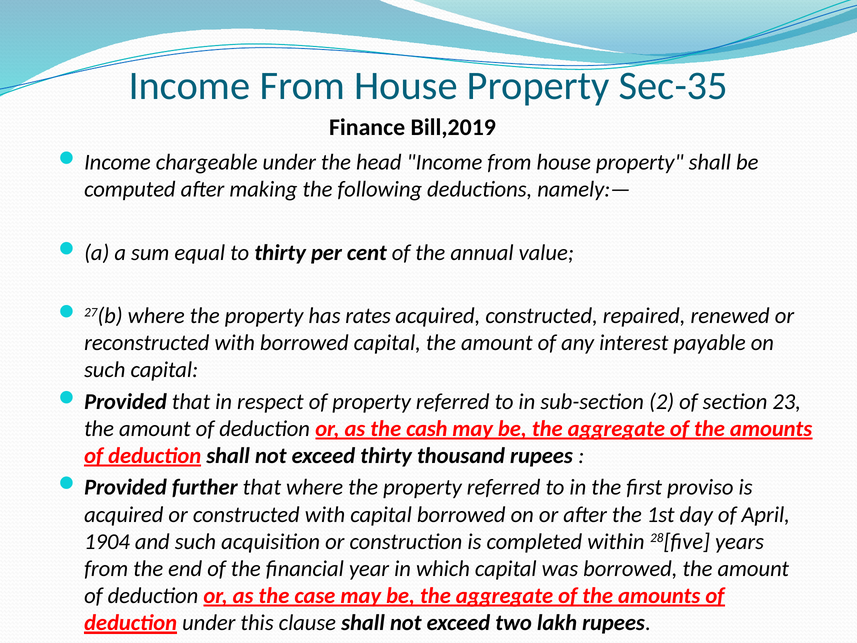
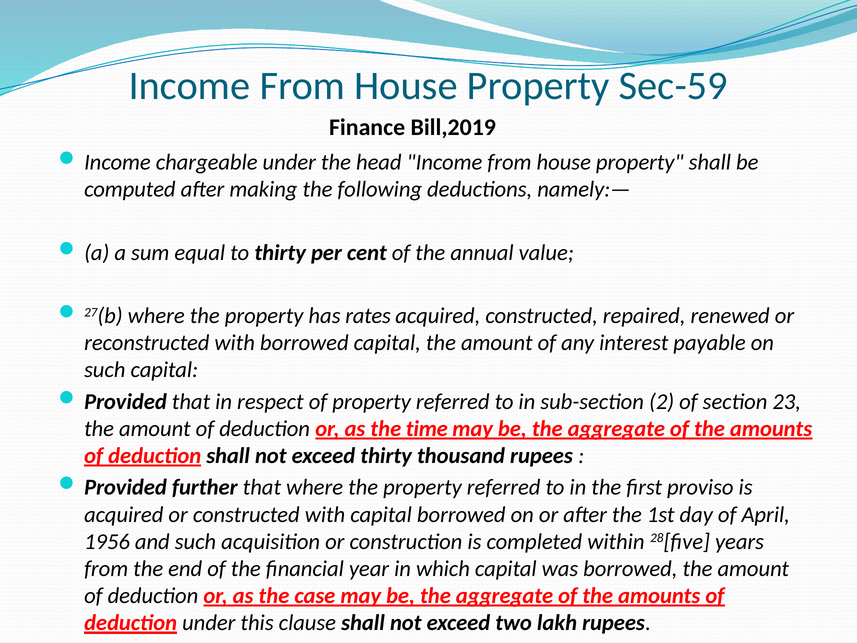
Sec-35: Sec-35 -> Sec-59
cash: cash -> time
1904: 1904 -> 1956
